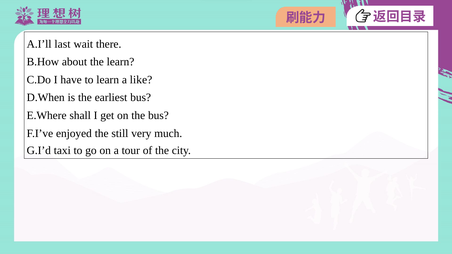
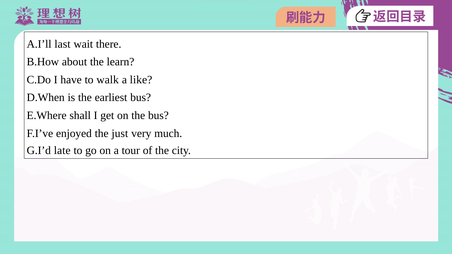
to learn: learn -> walk
still: still -> just
taxi: taxi -> late
